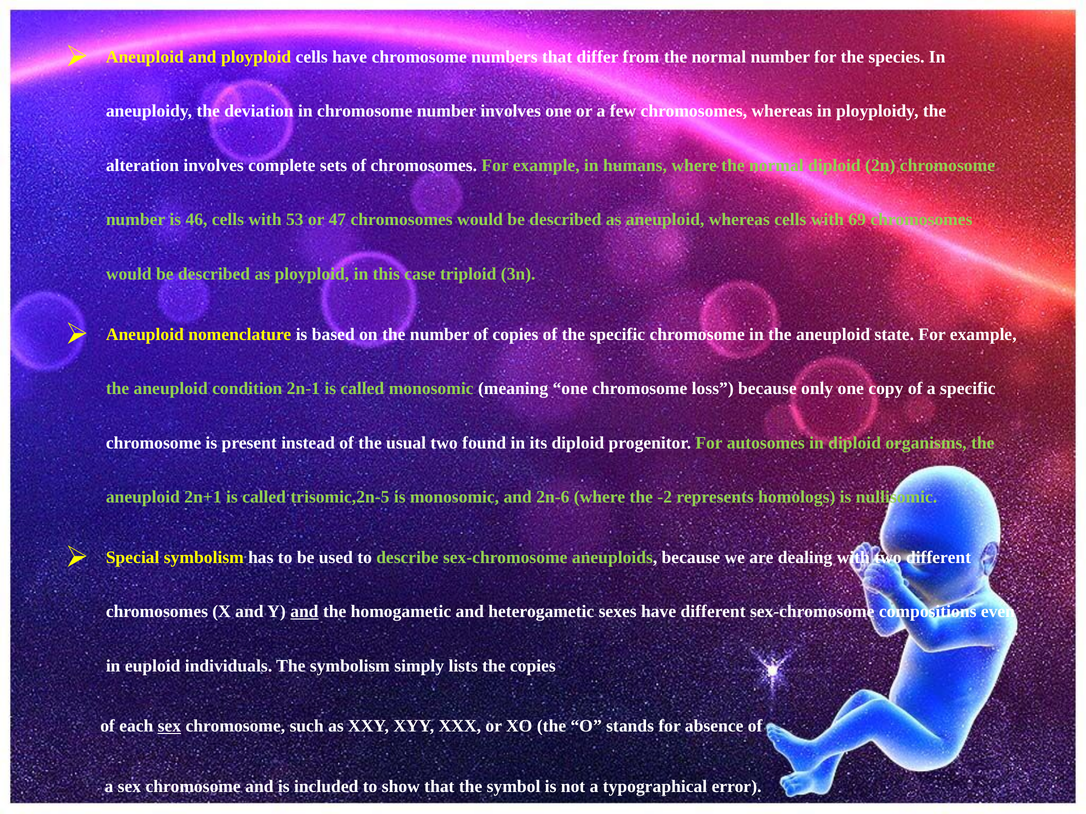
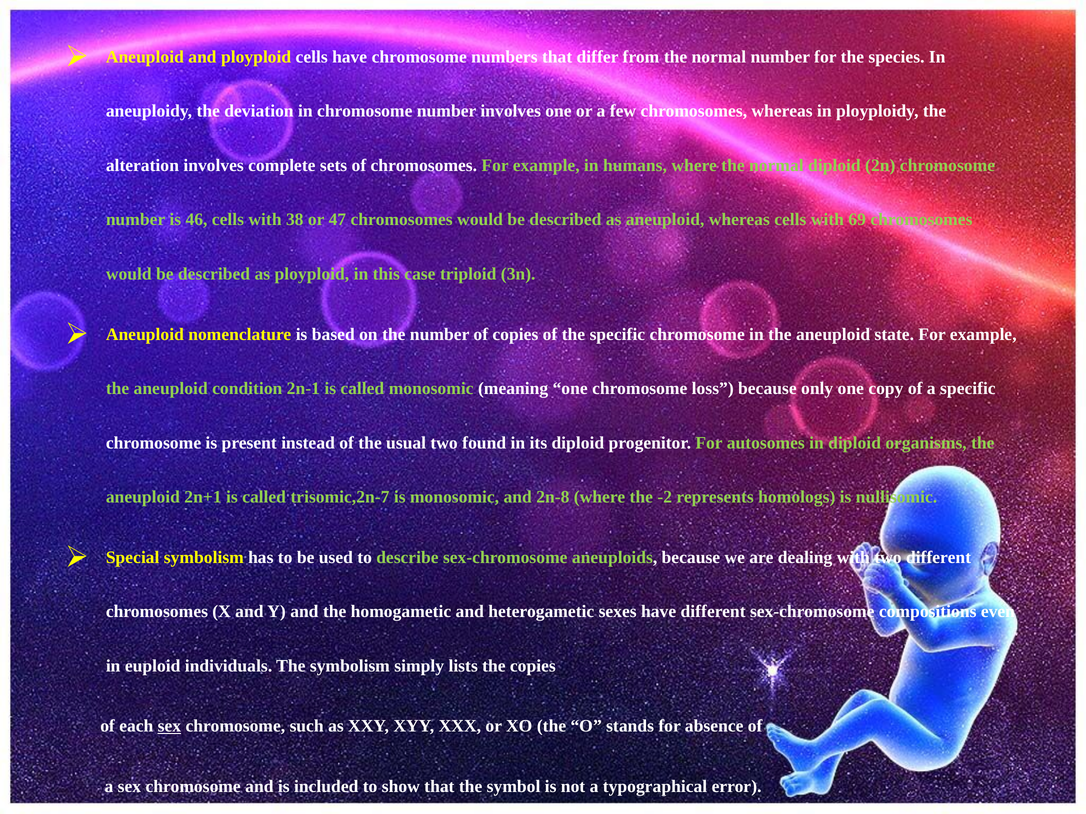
53: 53 -> 38
trisomic,2n-5: trisomic,2n-5 -> trisomic,2n-7
2n-6: 2n-6 -> 2n-8
and at (304, 612) underline: present -> none
